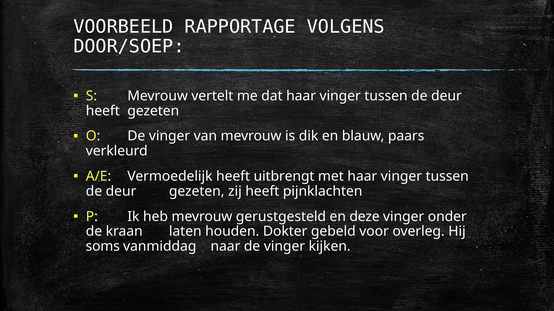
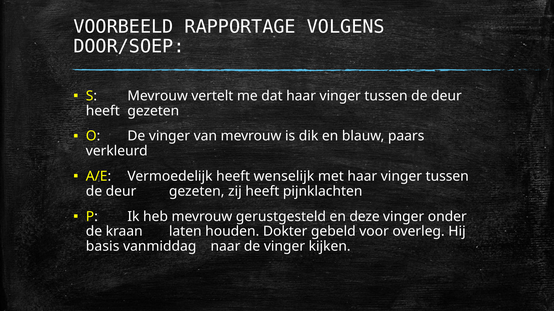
uitbrengt: uitbrengt -> wenselijk
soms: soms -> basis
